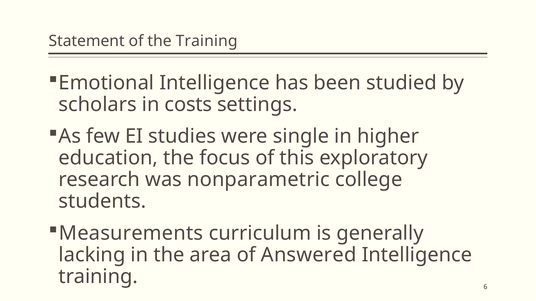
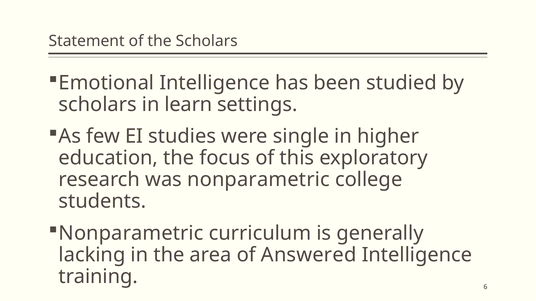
the Training: Training -> Scholars
costs: costs -> learn
Measurements at (131, 233): Measurements -> Nonparametric
